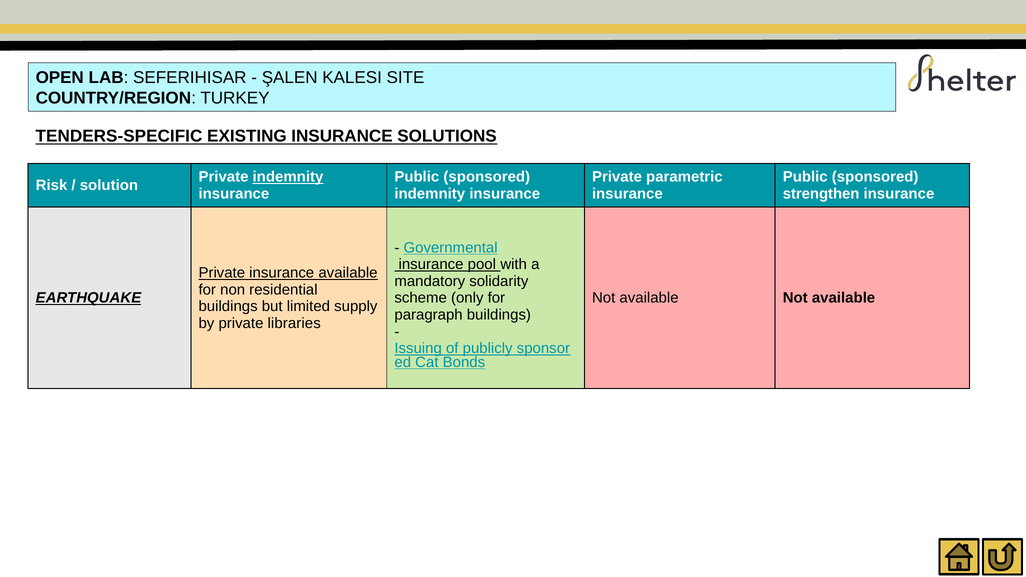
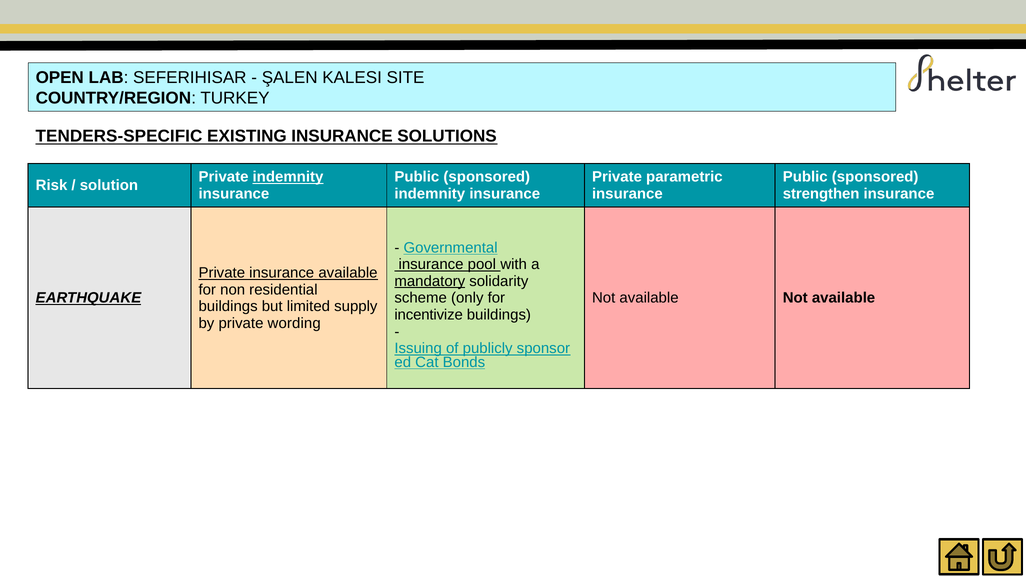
mandatory underline: none -> present
paragraph: paragraph -> incentivize
libraries: libraries -> wording
